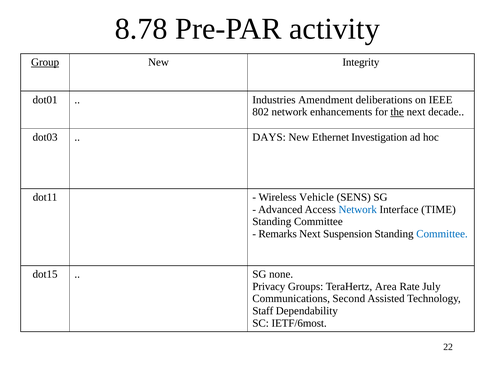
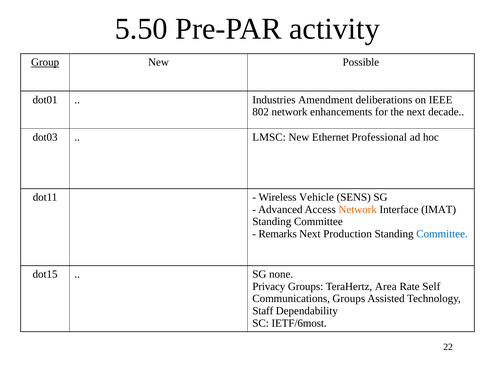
8.78: 8.78 -> 5.50
Integrity: Integrity -> Possible
the underline: present -> none
DAYS: DAYS -> LMSC
Investigation: Investigation -> Professional
Network at (358, 210) colour: blue -> orange
TIME: TIME -> IMAT
Suspension: Suspension -> Production
July: July -> Self
Communications Second: Second -> Groups
